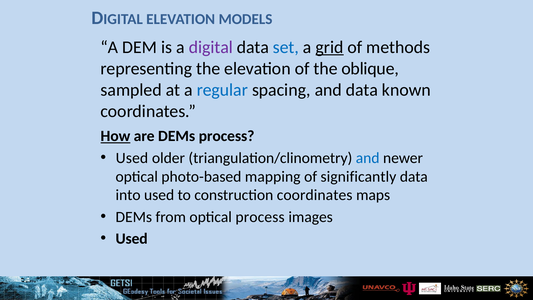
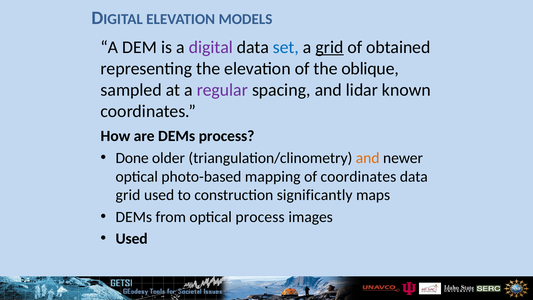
methods: methods -> obtained
regular colour: blue -> purple
and data: data -> lidar
How underline: present -> none
Used at (132, 158): Used -> Done
and at (368, 158) colour: blue -> orange
of significantly: significantly -> coordinates
into at (128, 195): into -> grid
construction coordinates: coordinates -> significantly
